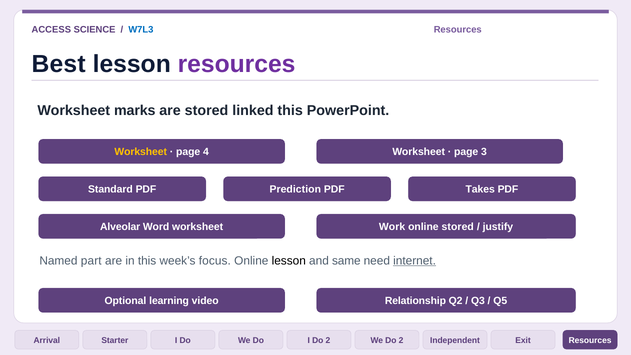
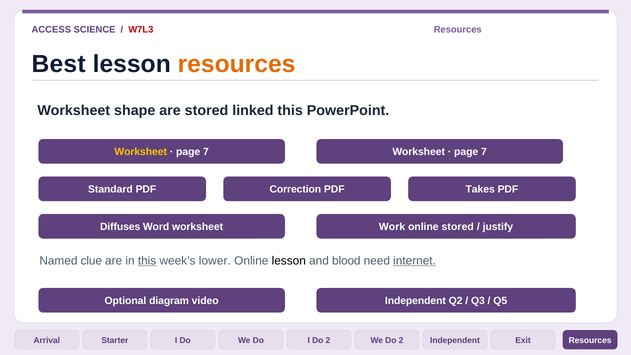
W7L3 colour: blue -> red
resources at (237, 64) colour: purple -> orange
marks: marks -> shape
4 at (206, 152): 4 -> 7
3 at (484, 152): 3 -> 7
Prediction: Prediction -> Correction
Alveolar: Alveolar -> Diffuses
part: part -> clue
this at (147, 261) underline: none -> present
focus: focus -> lower
same: same -> blood
learning: learning -> diagram
video Relationship: Relationship -> Independent
